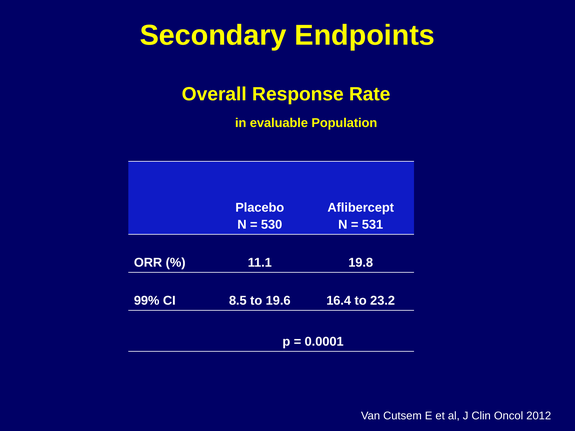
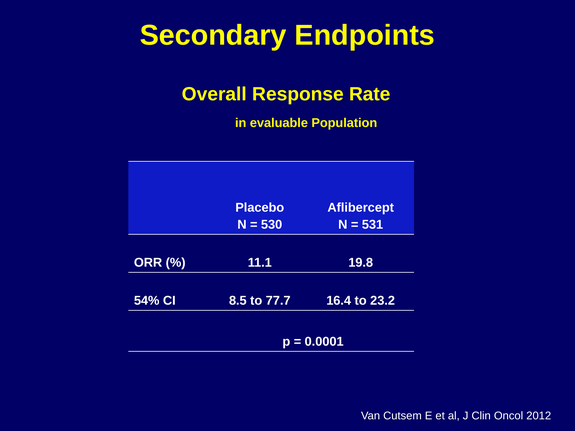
99%: 99% -> 54%
19.6: 19.6 -> 77.7
